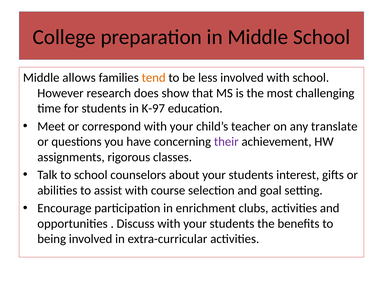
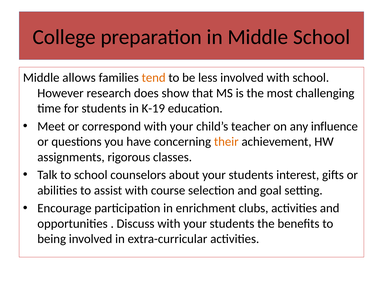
K-97: K-97 -> K-19
translate: translate -> influence
their colour: purple -> orange
